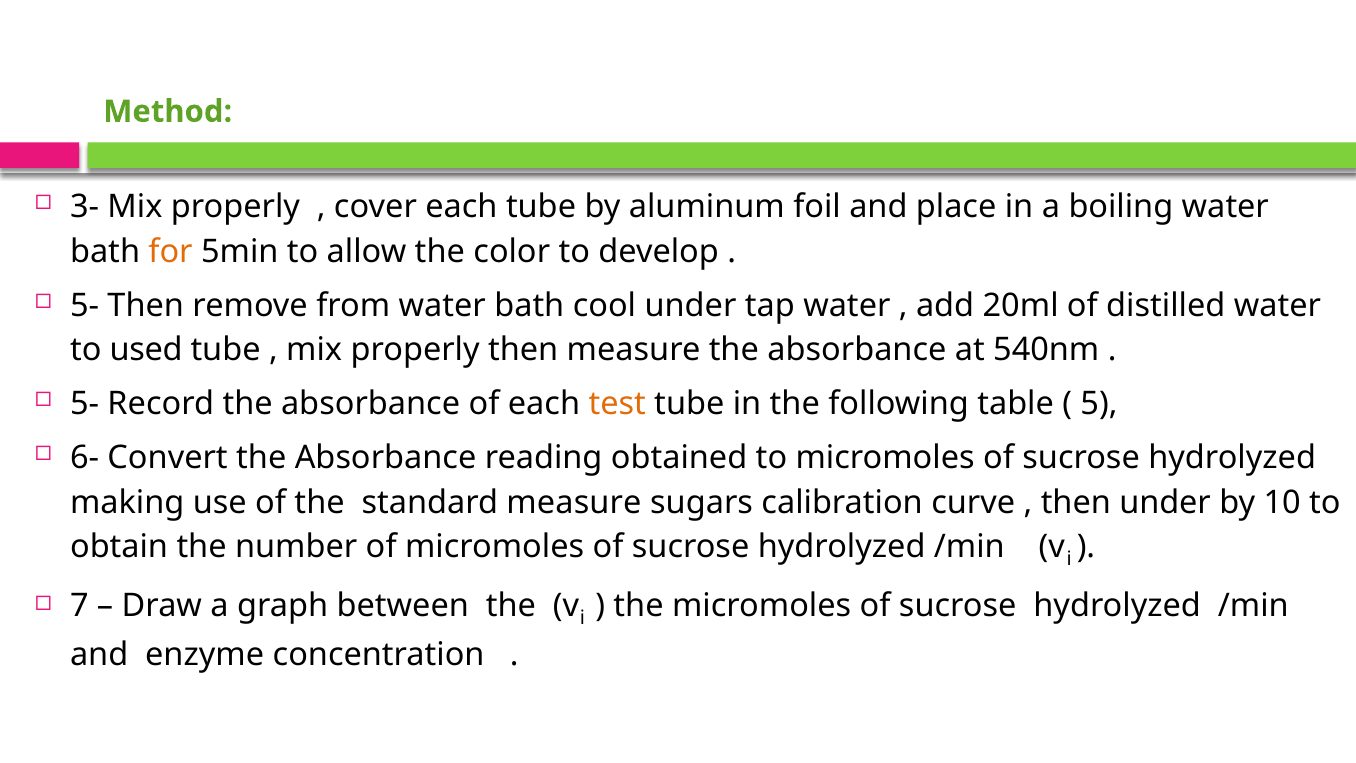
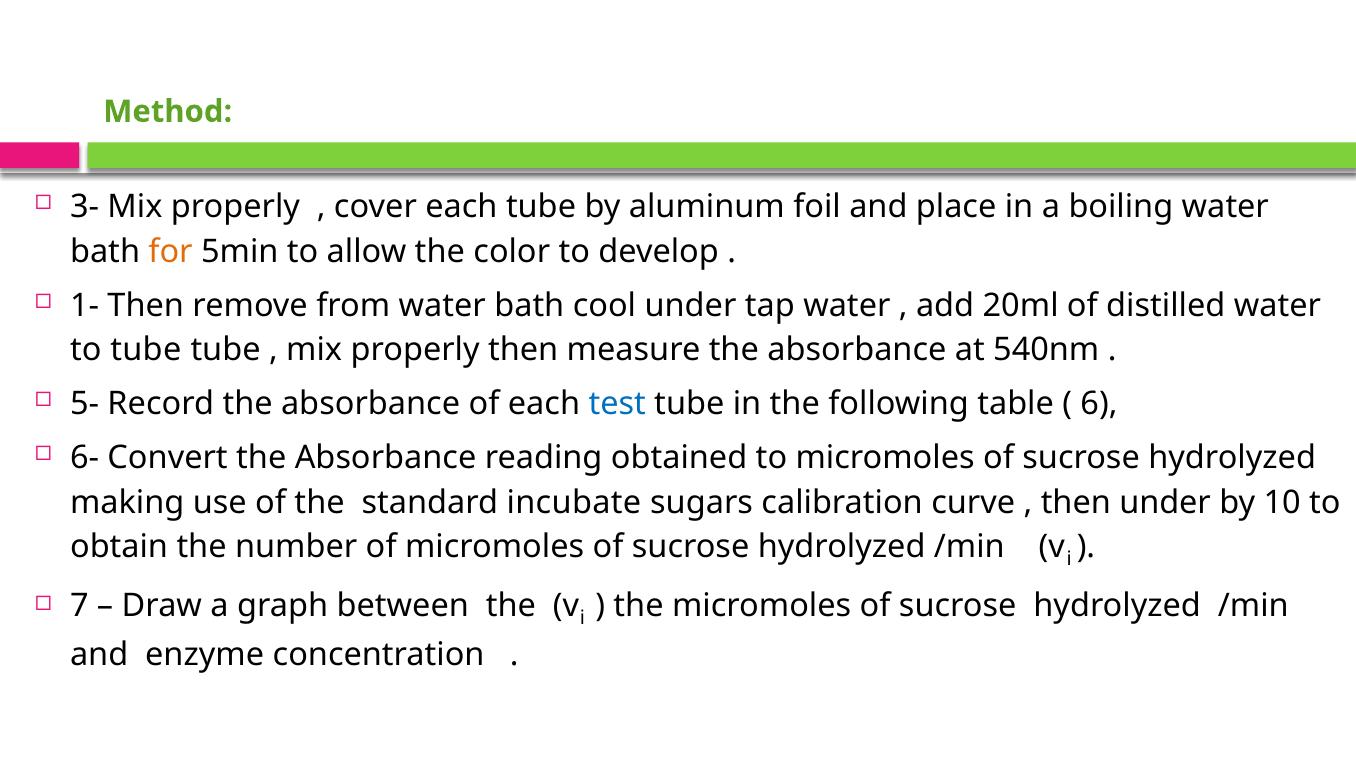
5- at (85, 305): 5- -> 1-
to used: used -> tube
test colour: orange -> blue
5: 5 -> 6
standard measure: measure -> incubate
